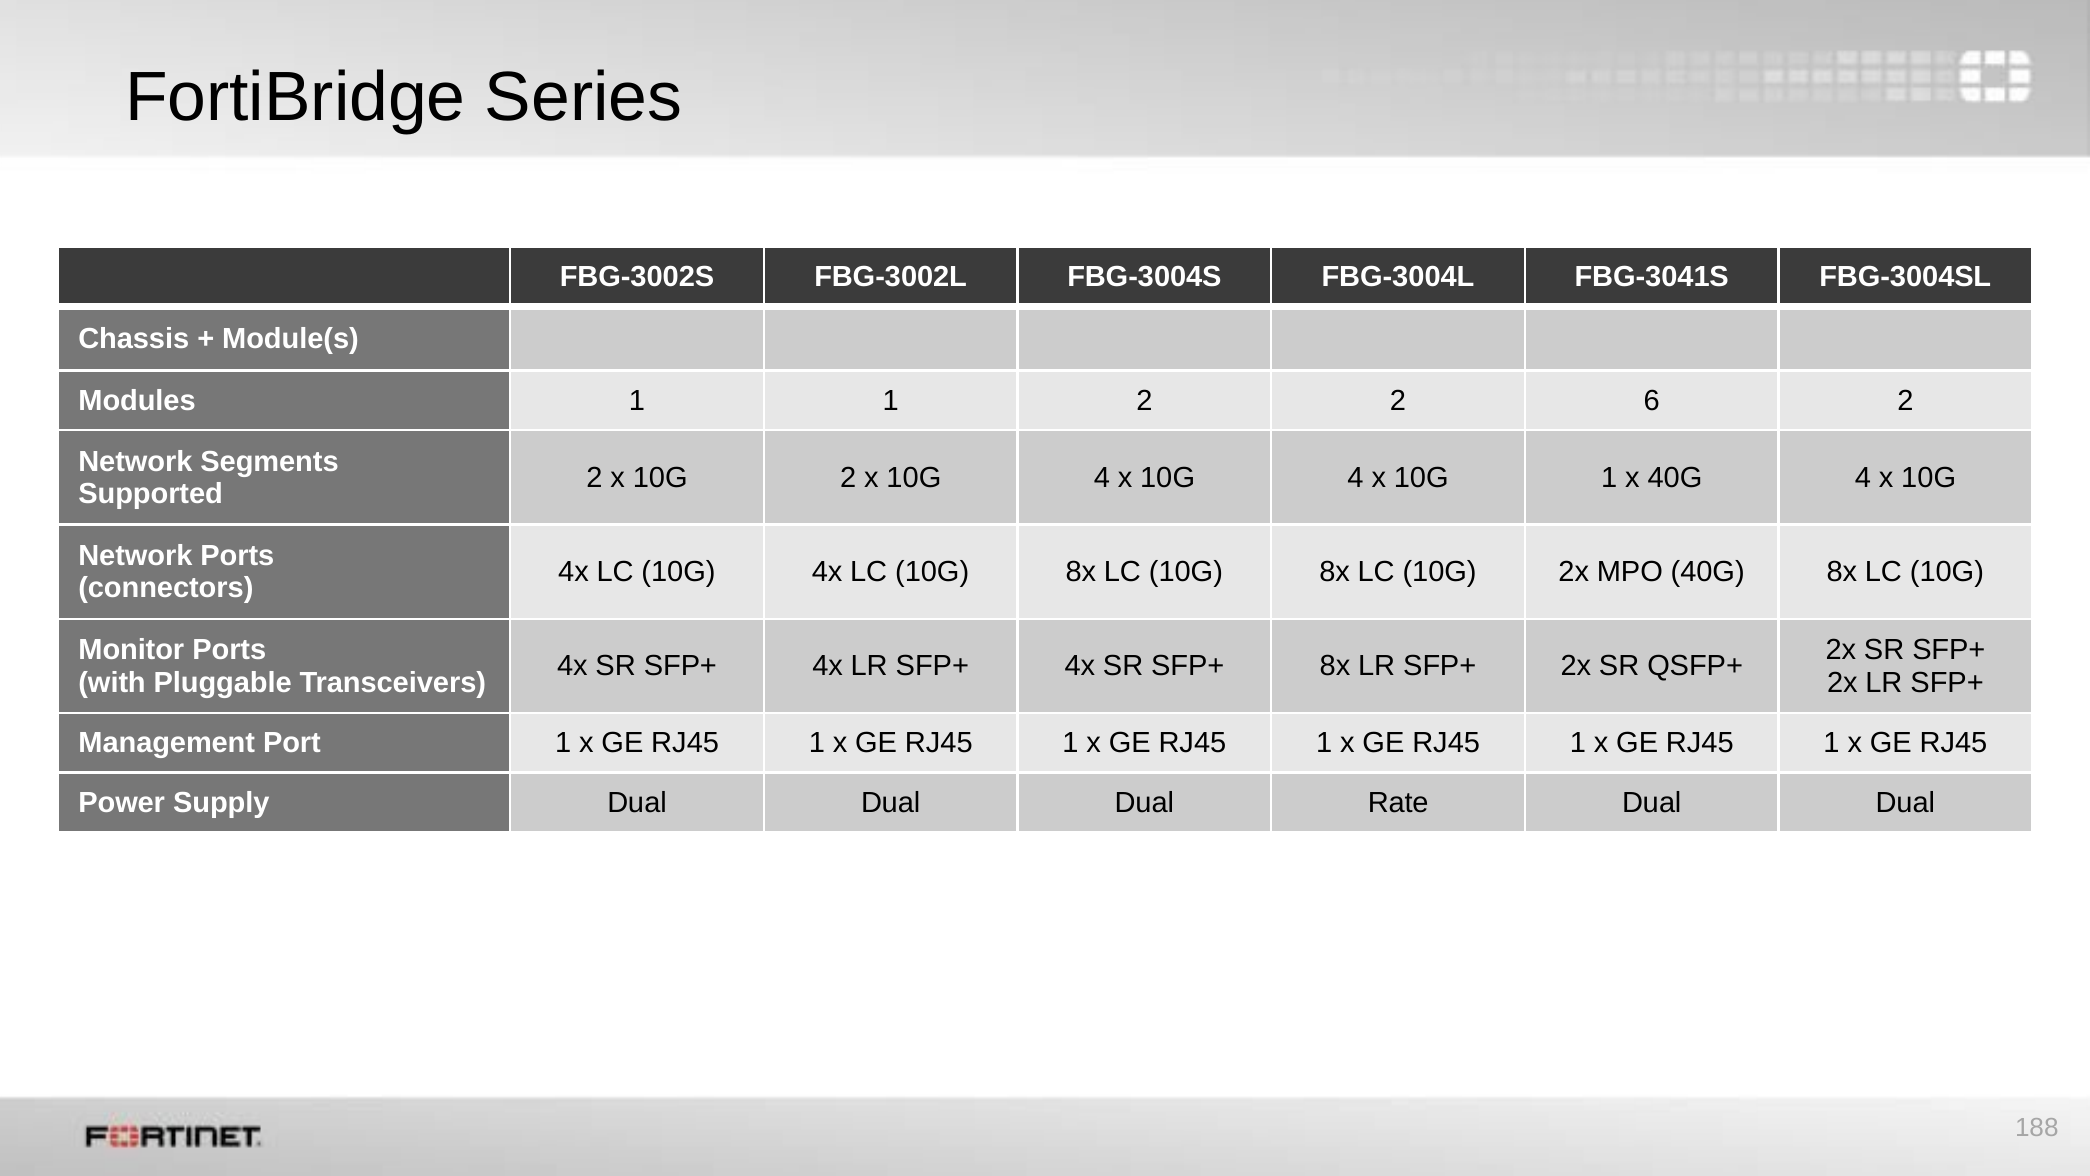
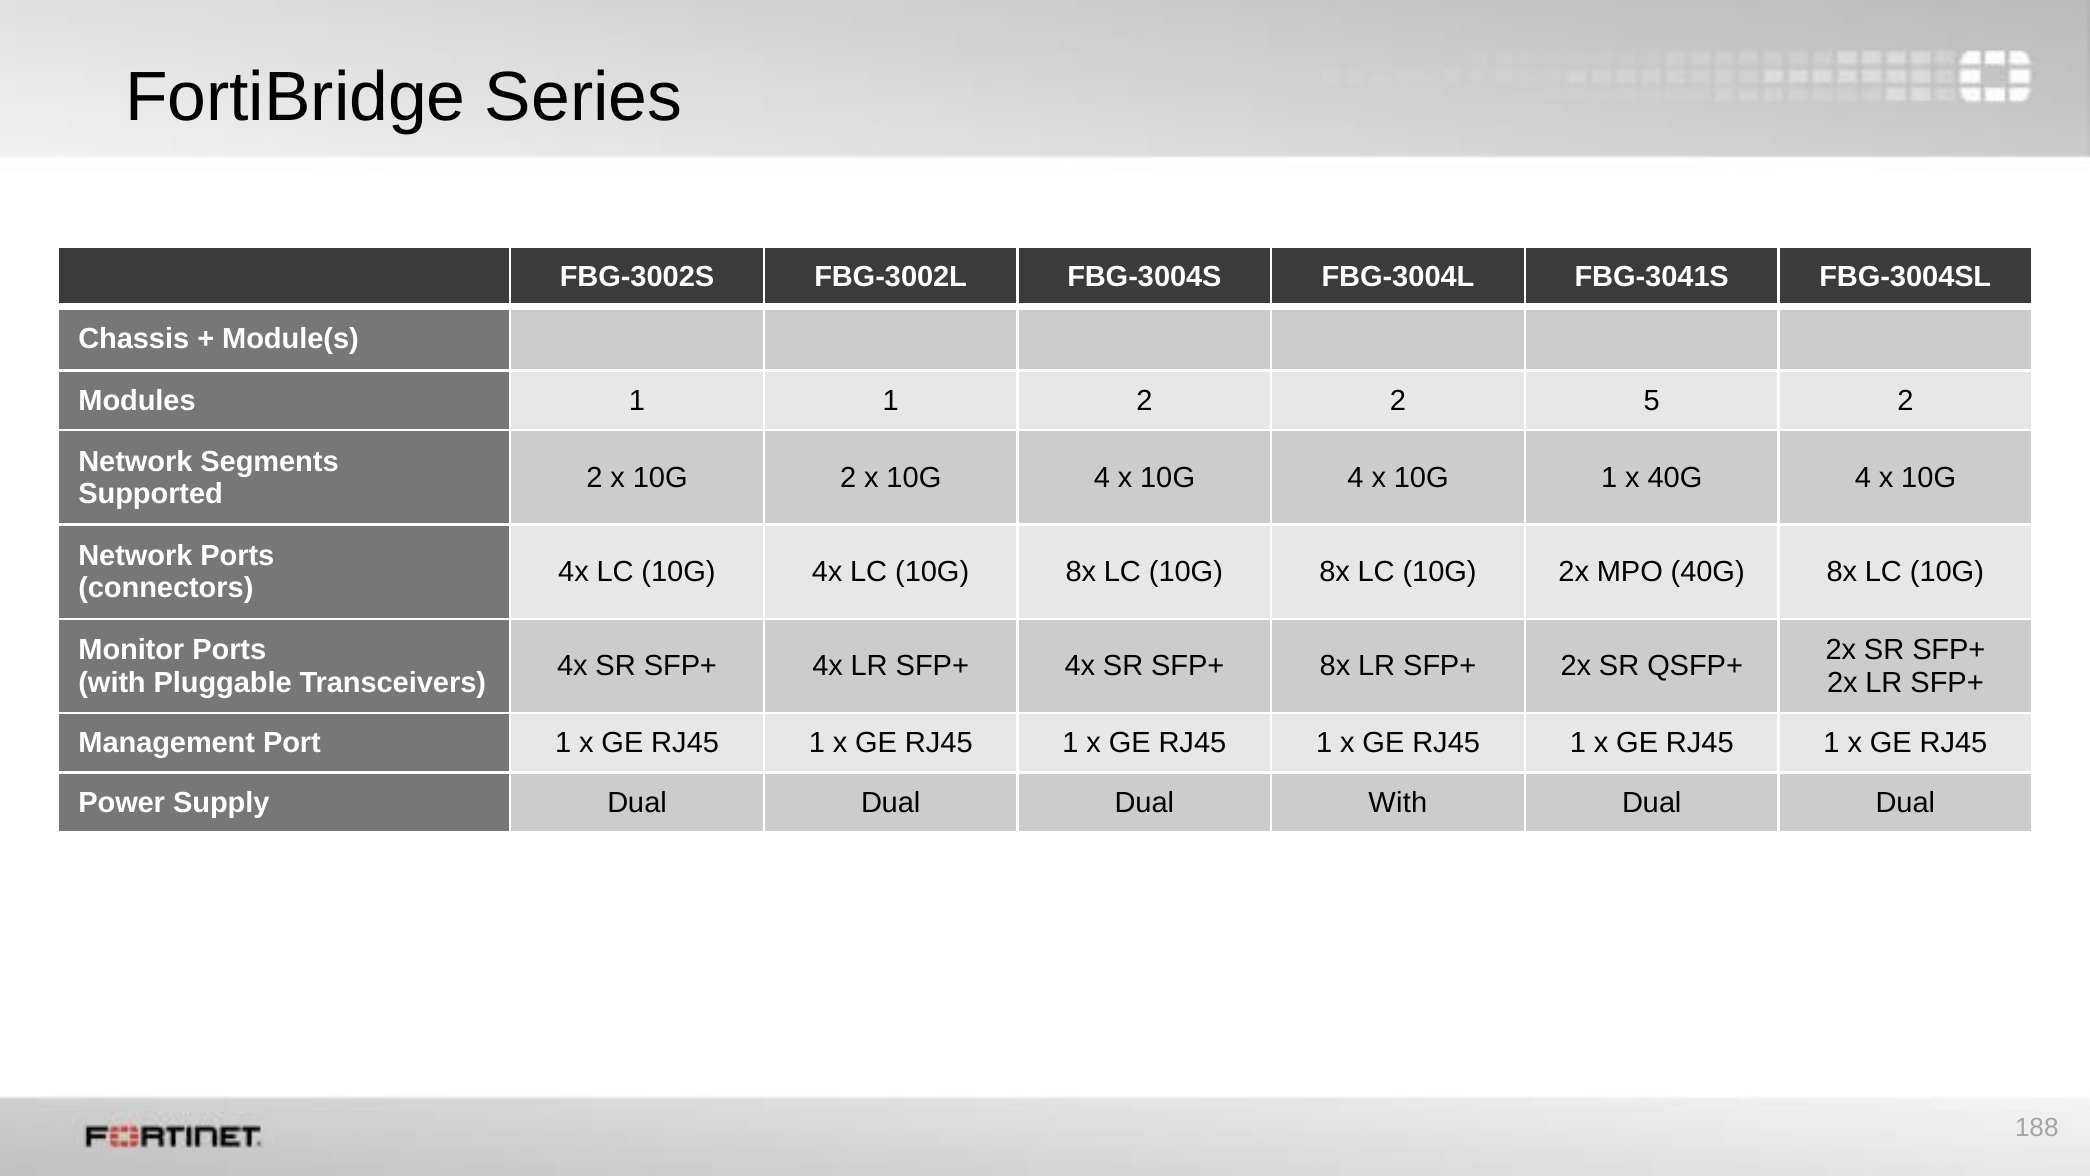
6: 6 -> 5
Dual Rate: Rate -> With
